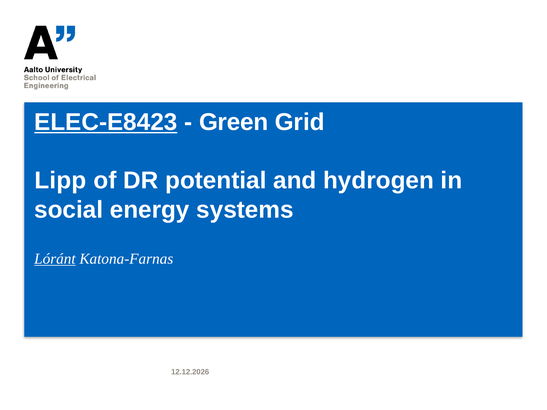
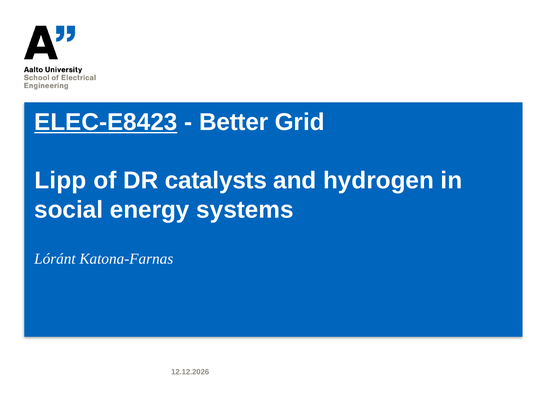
Green: Green -> Better
potential: potential -> catalysts
Lóránt underline: present -> none
